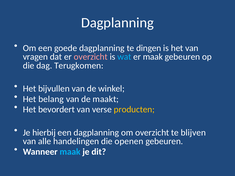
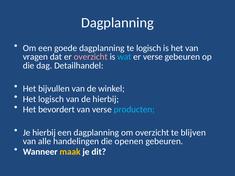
te dingen: dingen -> logisch
er maak: maak -> verse
Terugkomen: Terugkomen -> Detailhandel
Het belang: belang -> logisch
de maakt: maakt -> hierbij
producten colour: yellow -> light blue
maak at (70, 152) colour: light blue -> yellow
